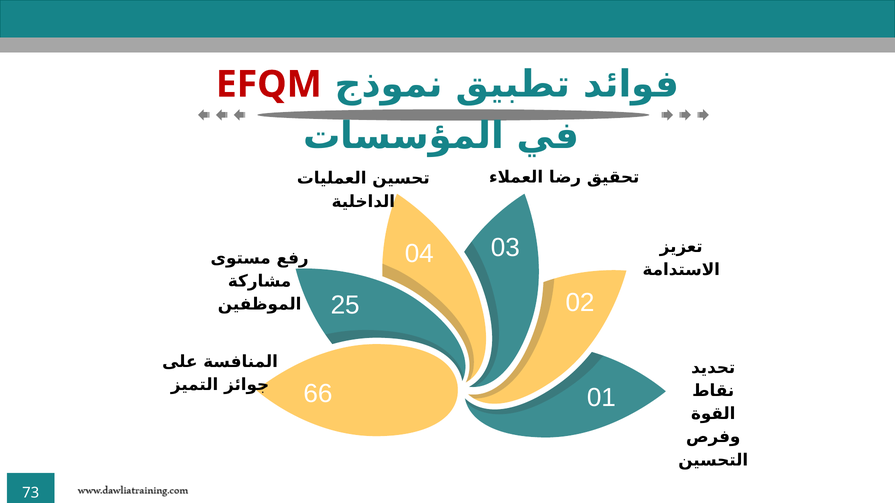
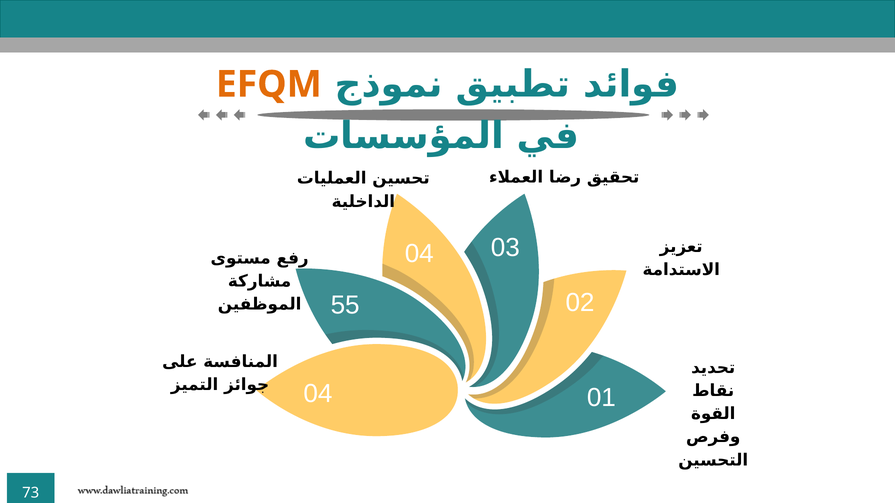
EFQM colour: red -> orange
25: 25 -> 55
66 at (318, 394): 66 -> 04
